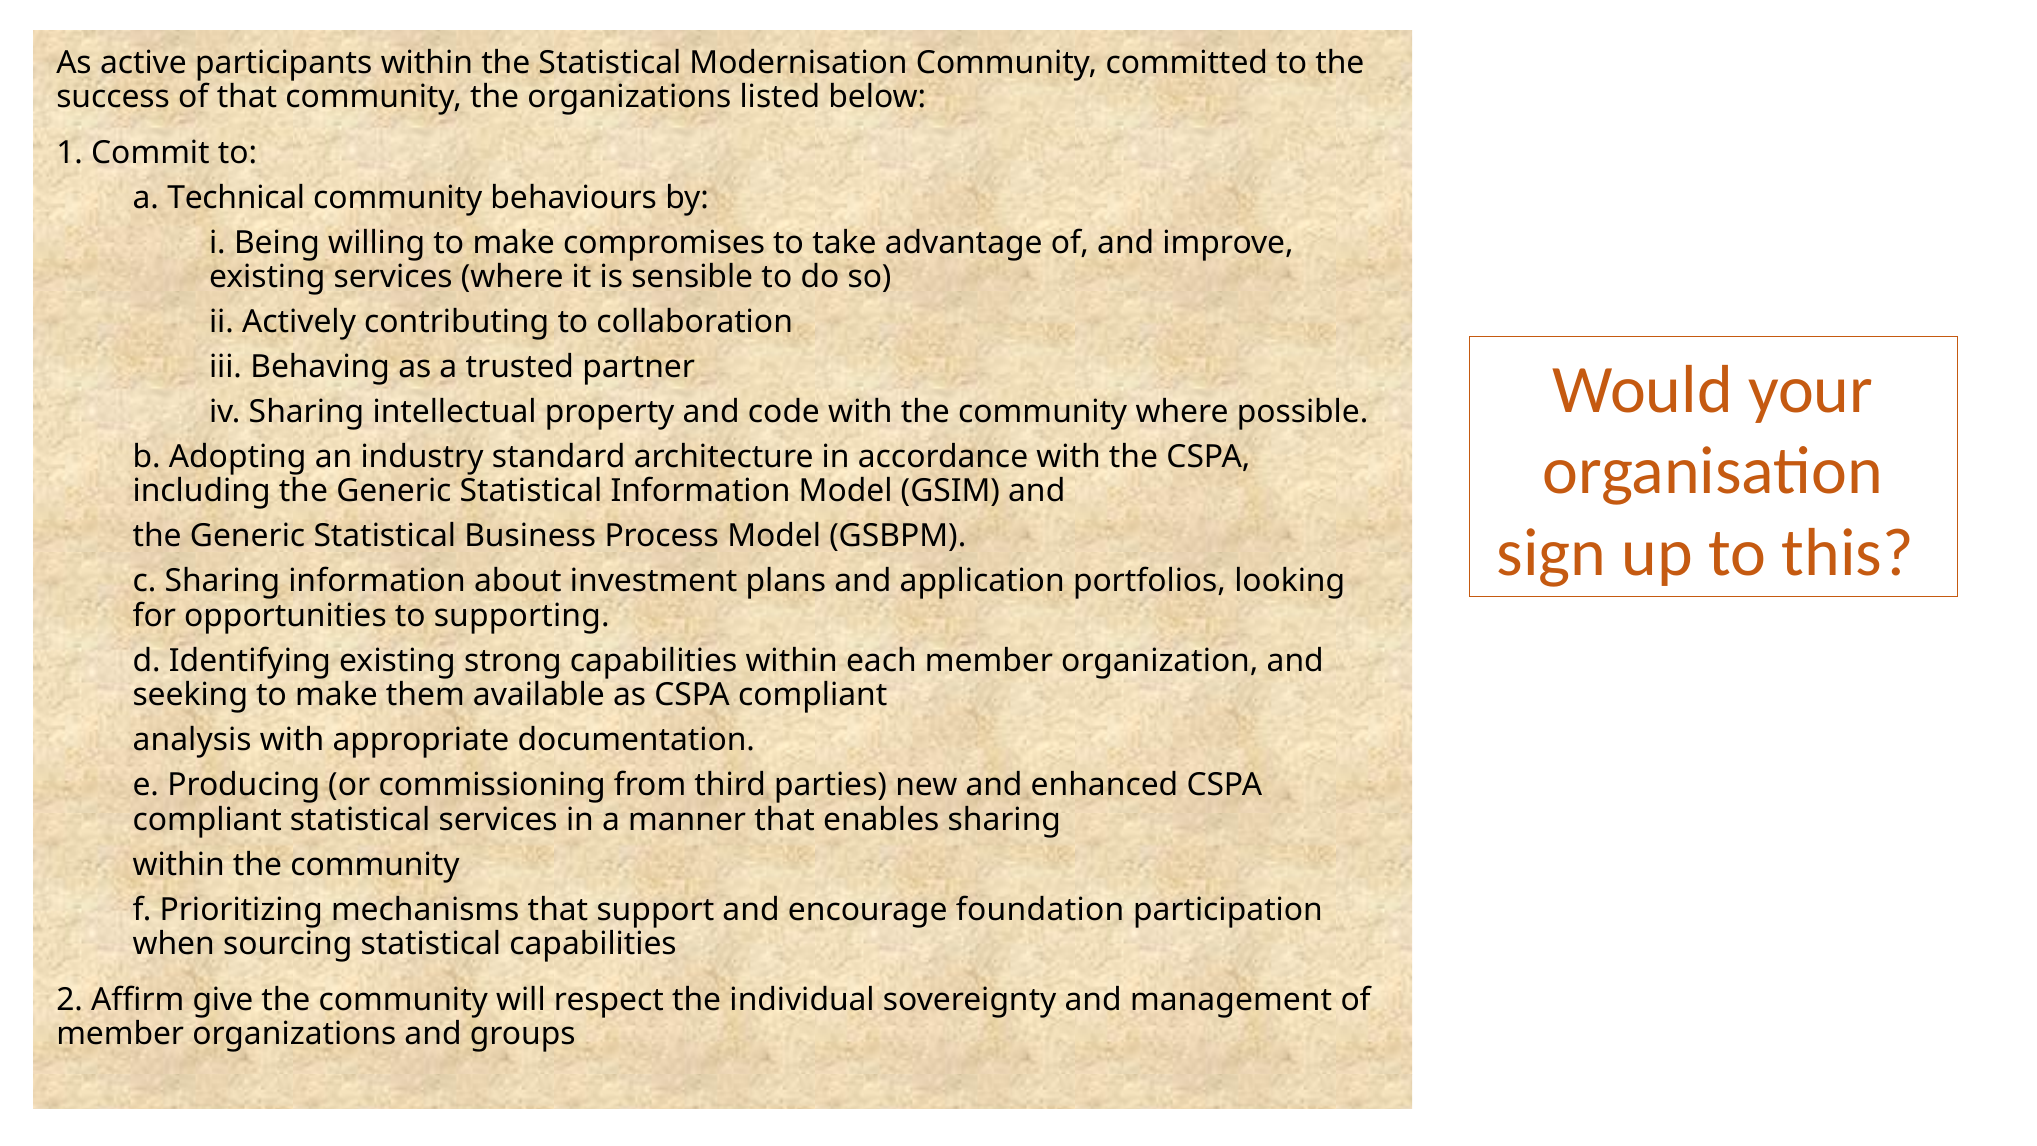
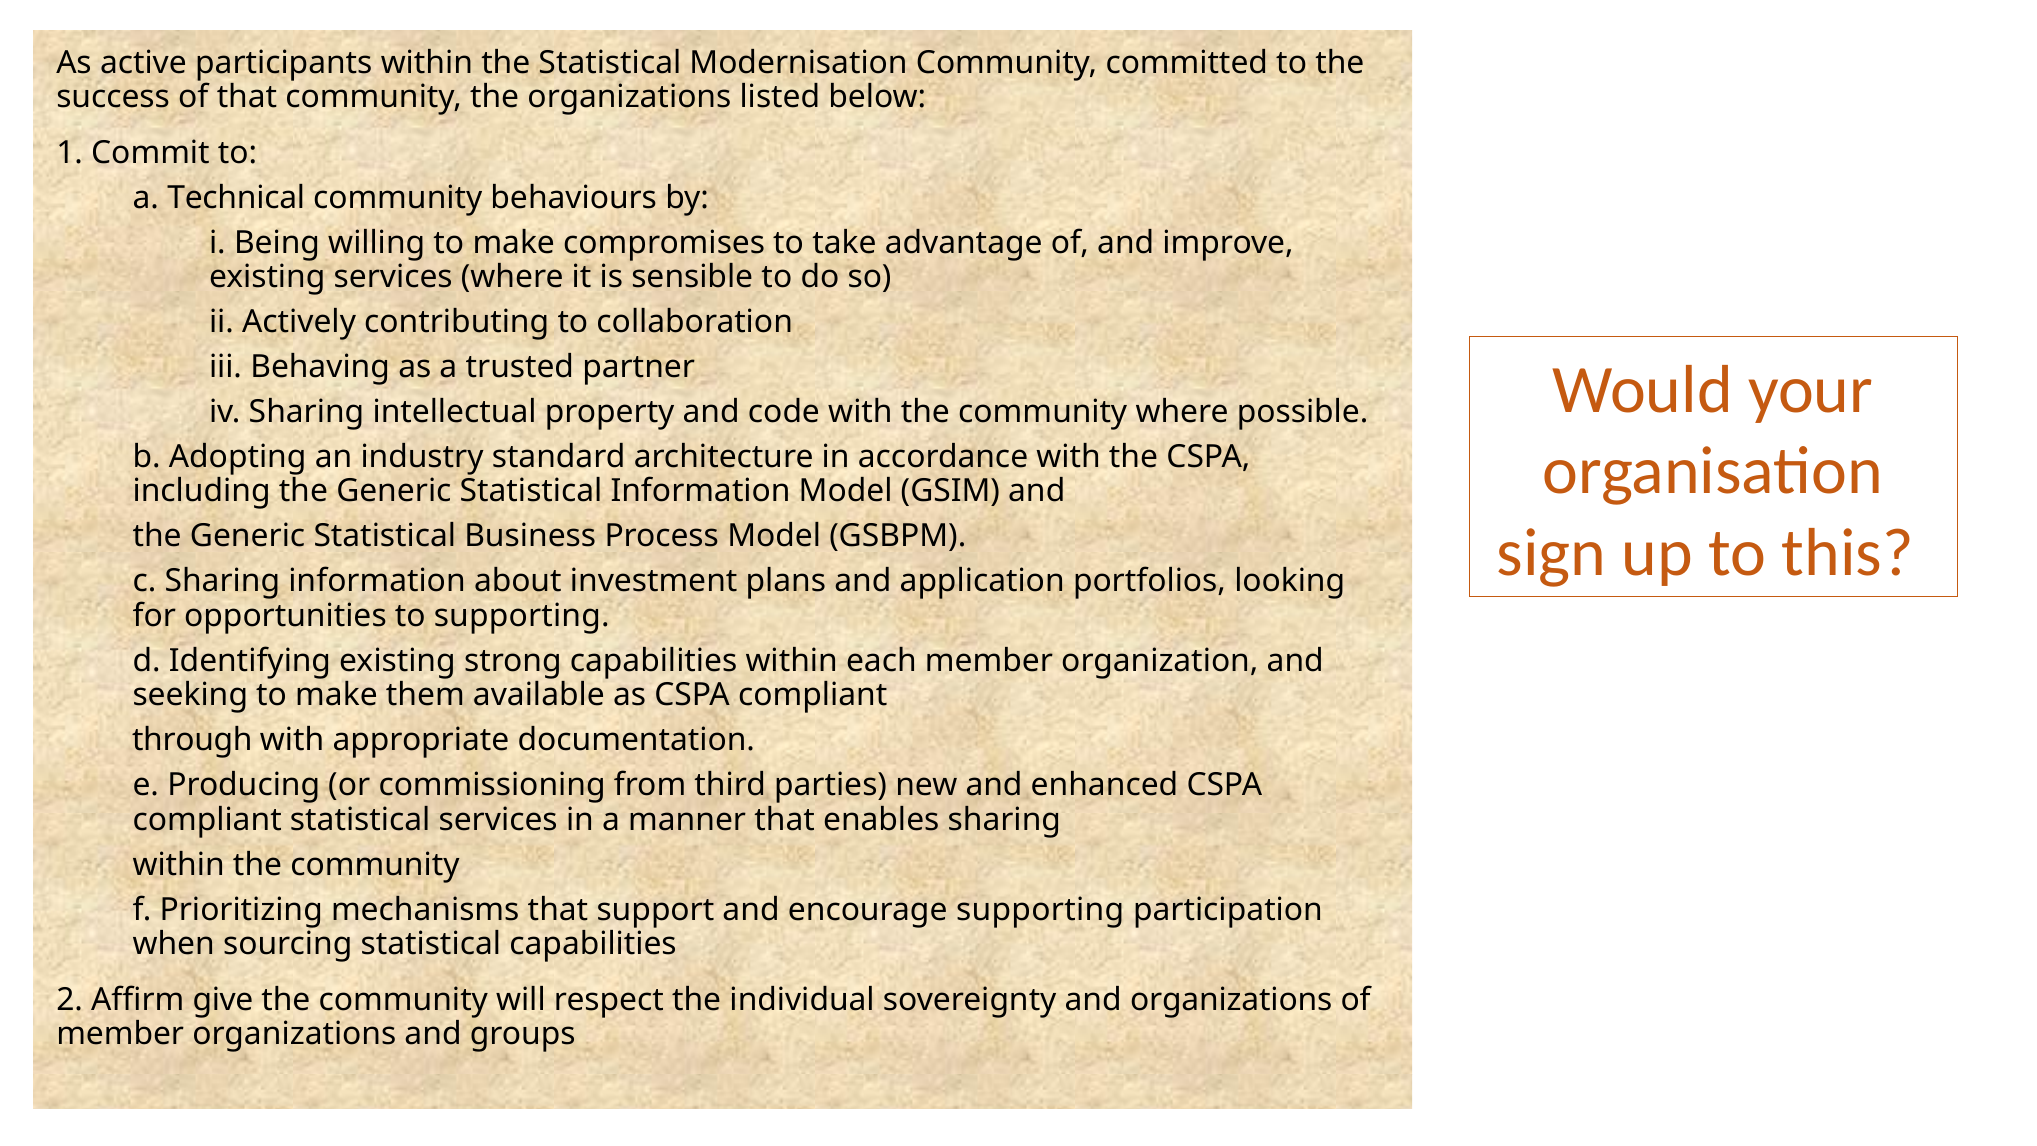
analysis: analysis -> through
encourage foundation: foundation -> supporting
and management: management -> organizations
